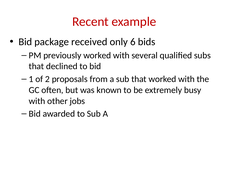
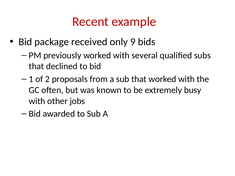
6: 6 -> 9
